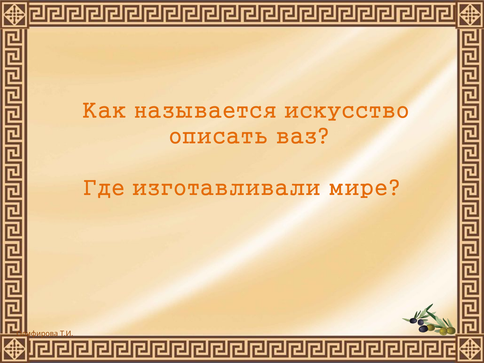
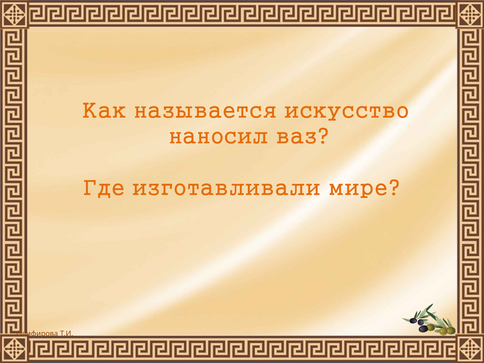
описать: описать -> наносил
